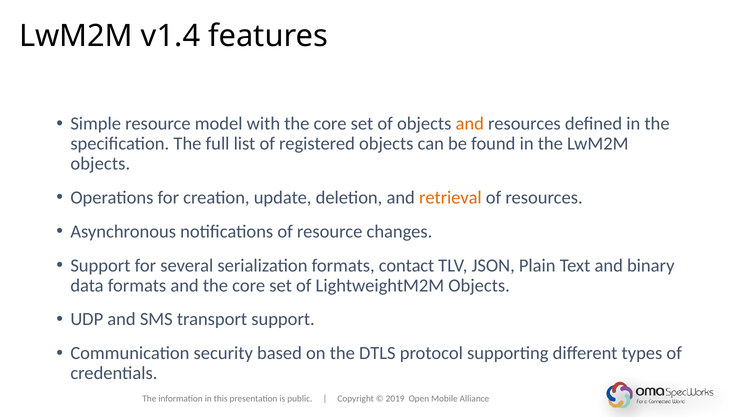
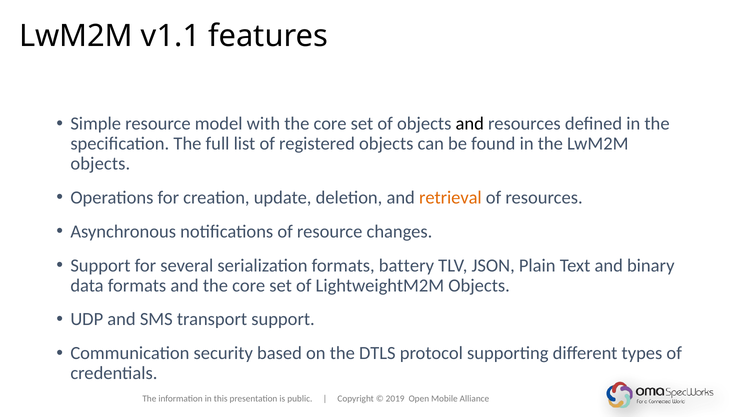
v1.4: v1.4 -> v1.1
and at (470, 124) colour: orange -> black
contact: contact -> battery
